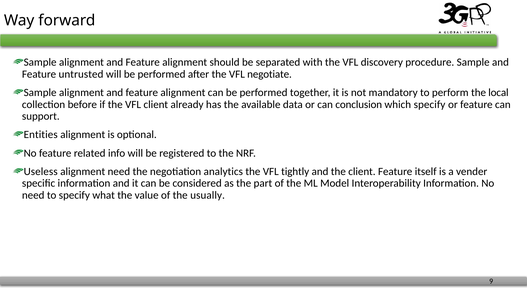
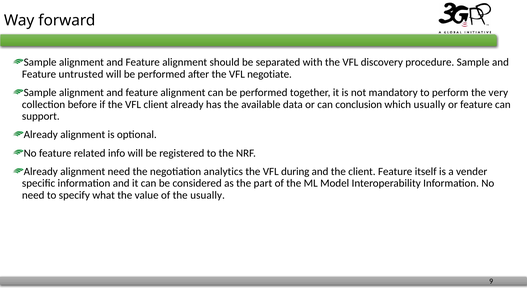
local: local -> very
which specify: specify -> usually
Entities at (41, 135): Entities -> Already
Useless at (41, 172): Useless -> Already
tightly: tightly -> during
